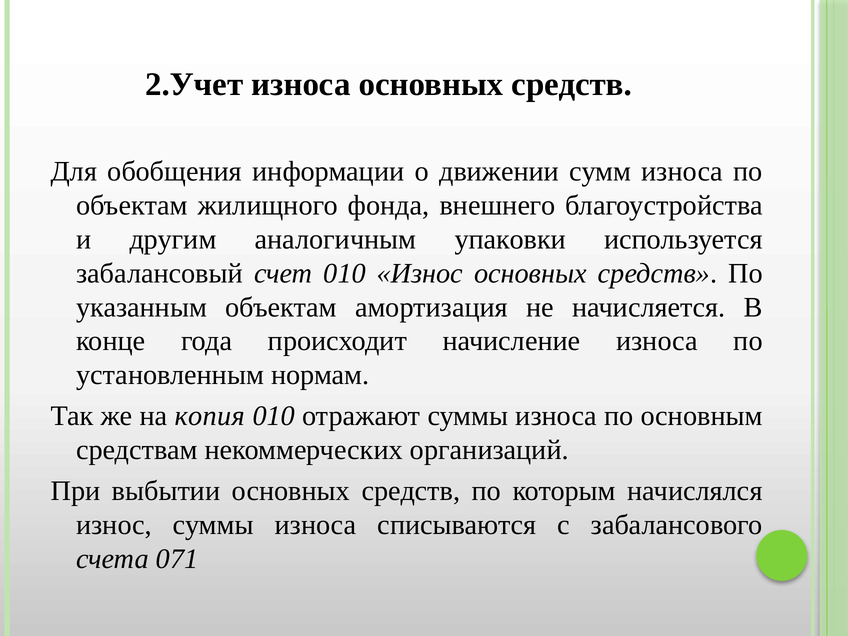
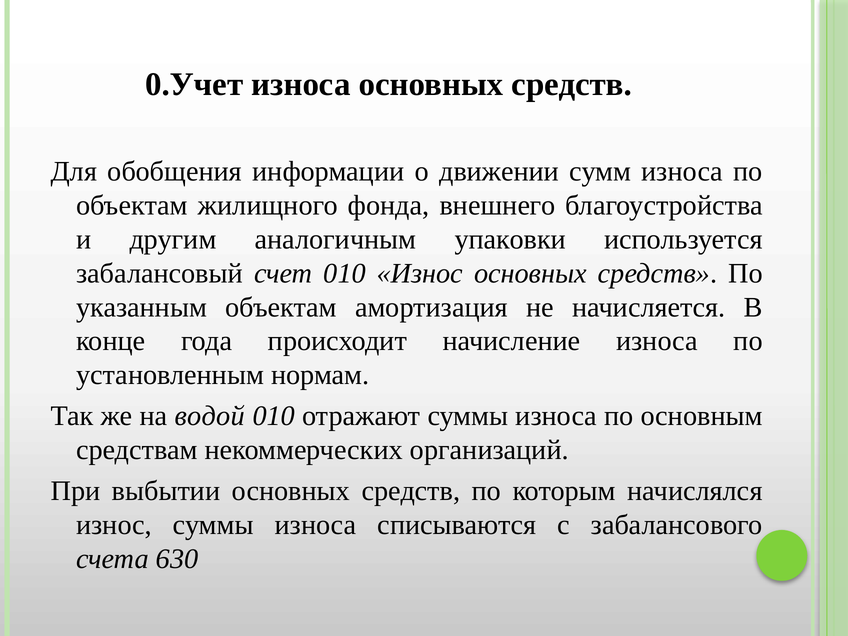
2.Учет: 2.Учет -> 0.Учет
копия: копия -> водой
071: 071 -> 630
